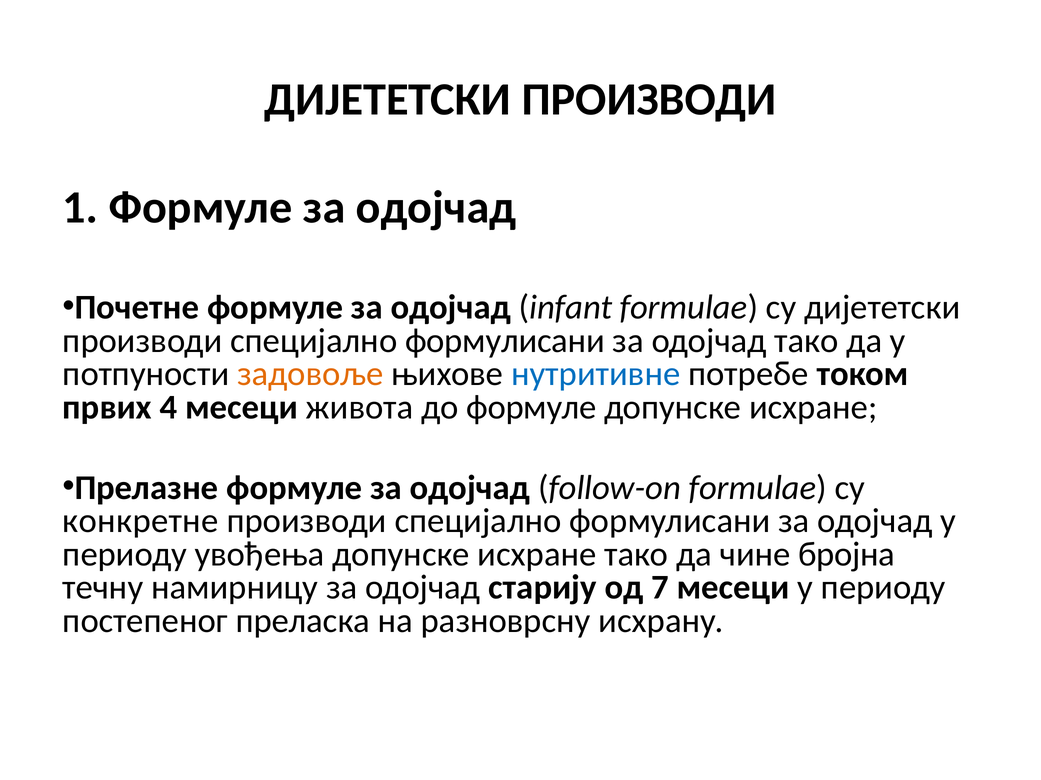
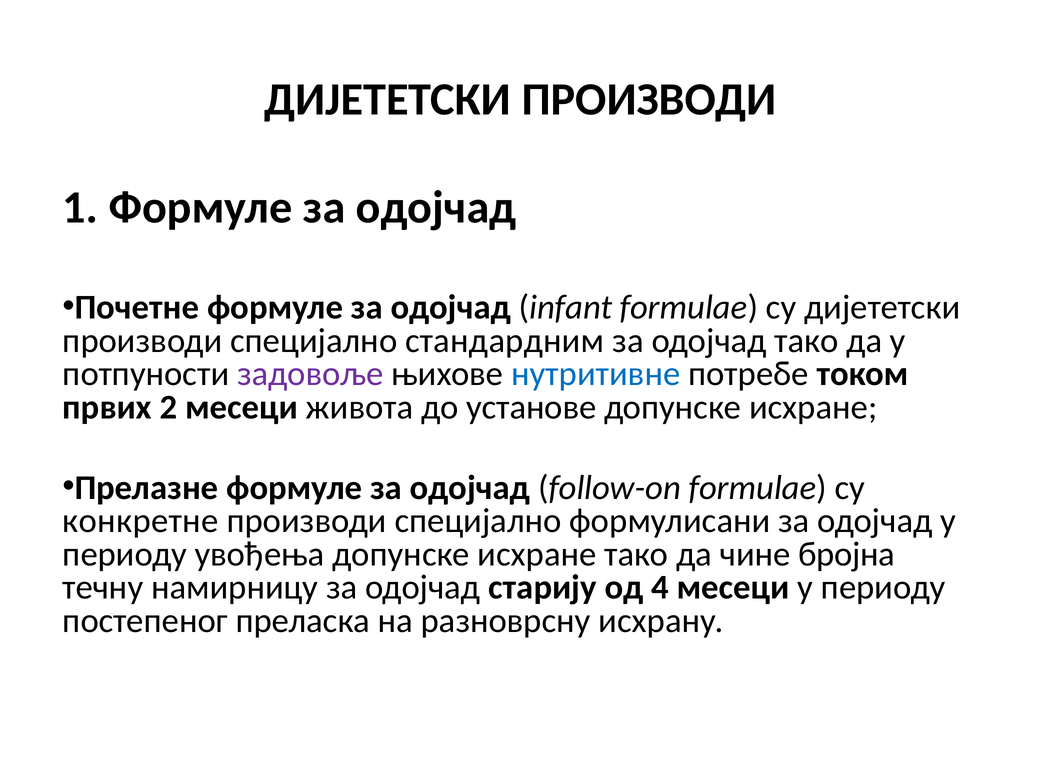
формулисани at (505, 341): формулисани -> стандардним
задовоље colour: orange -> purple
4: 4 -> 2
до формуле: формуле -> установе
7: 7 -> 4
